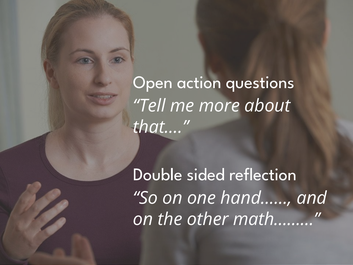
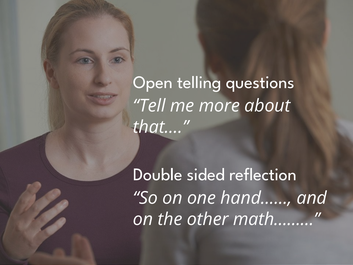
action: action -> telling
